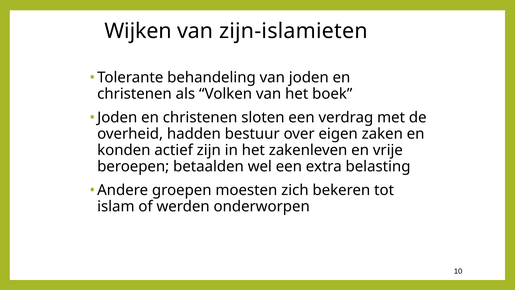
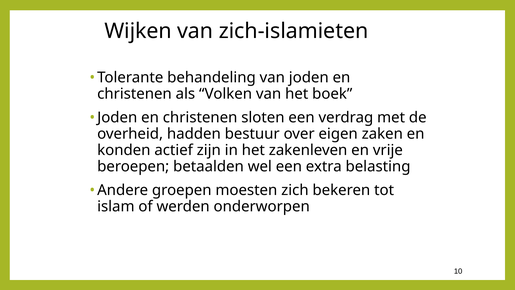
zijn-islamieten: zijn-islamieten -> zich-islamieten
